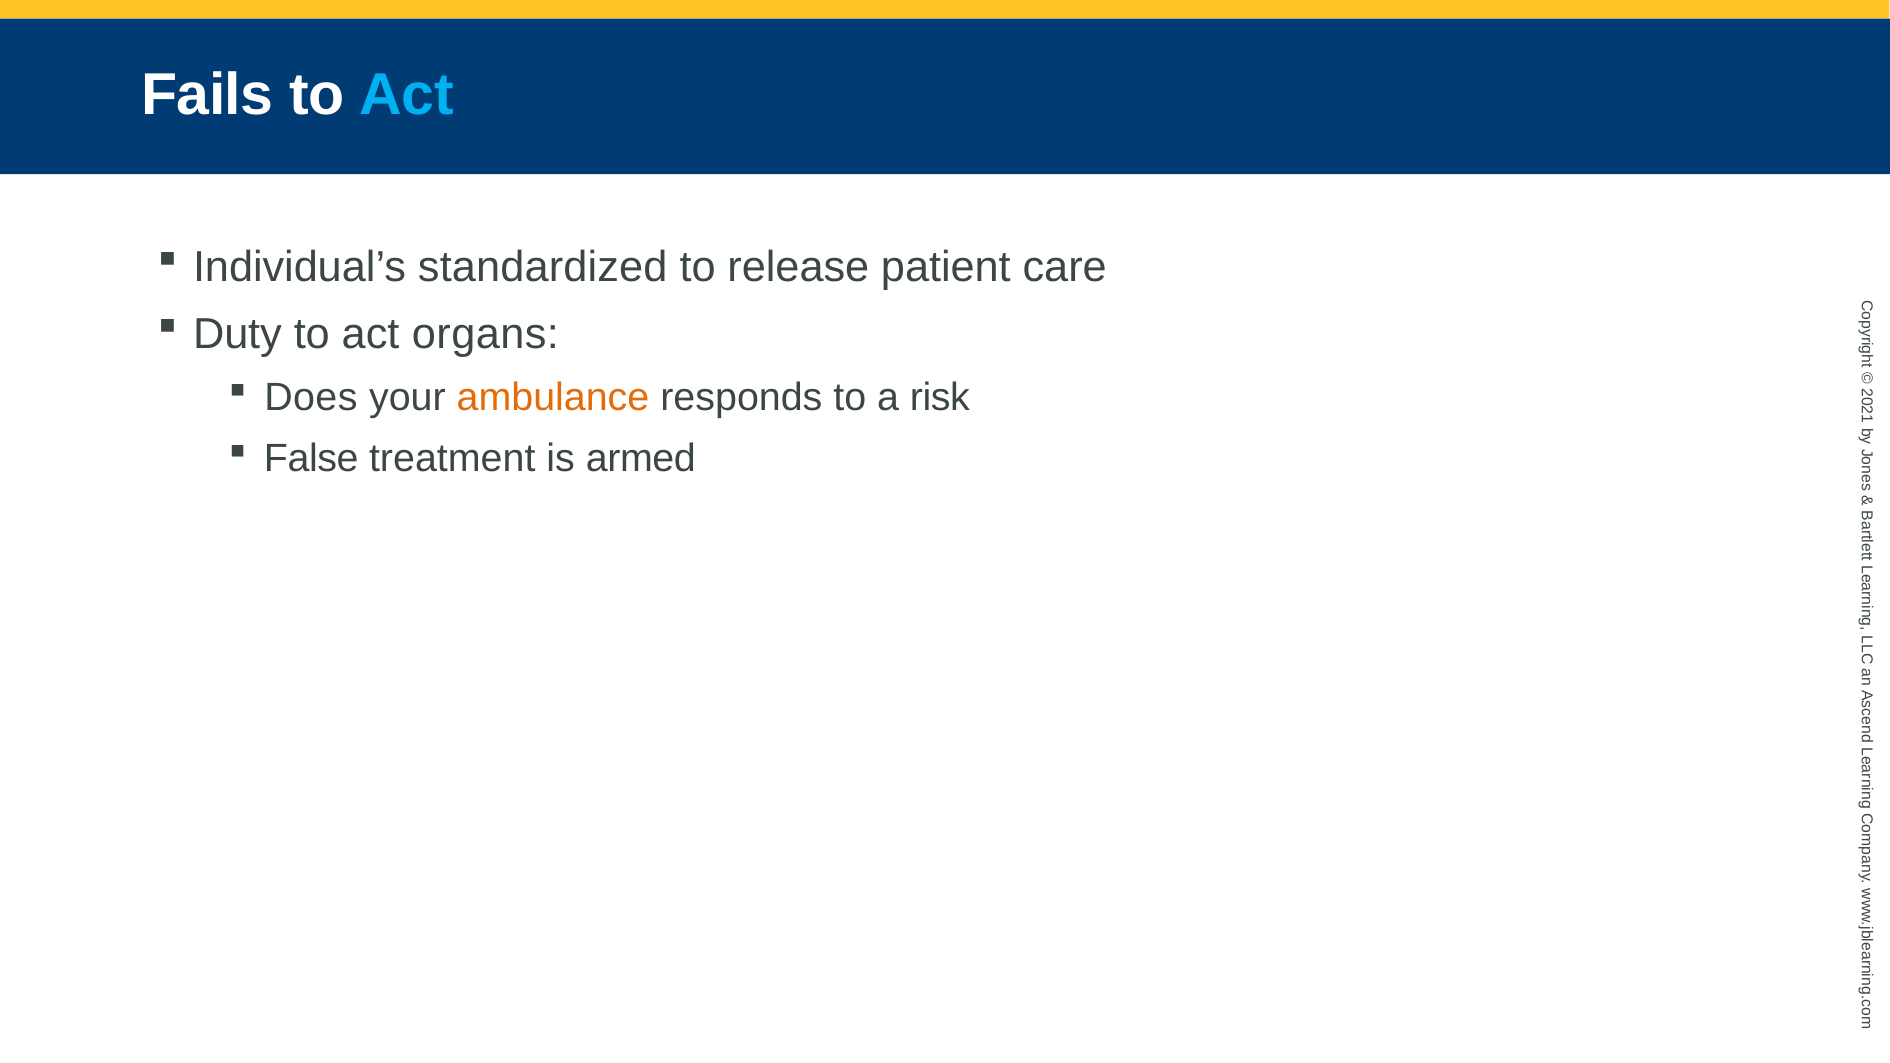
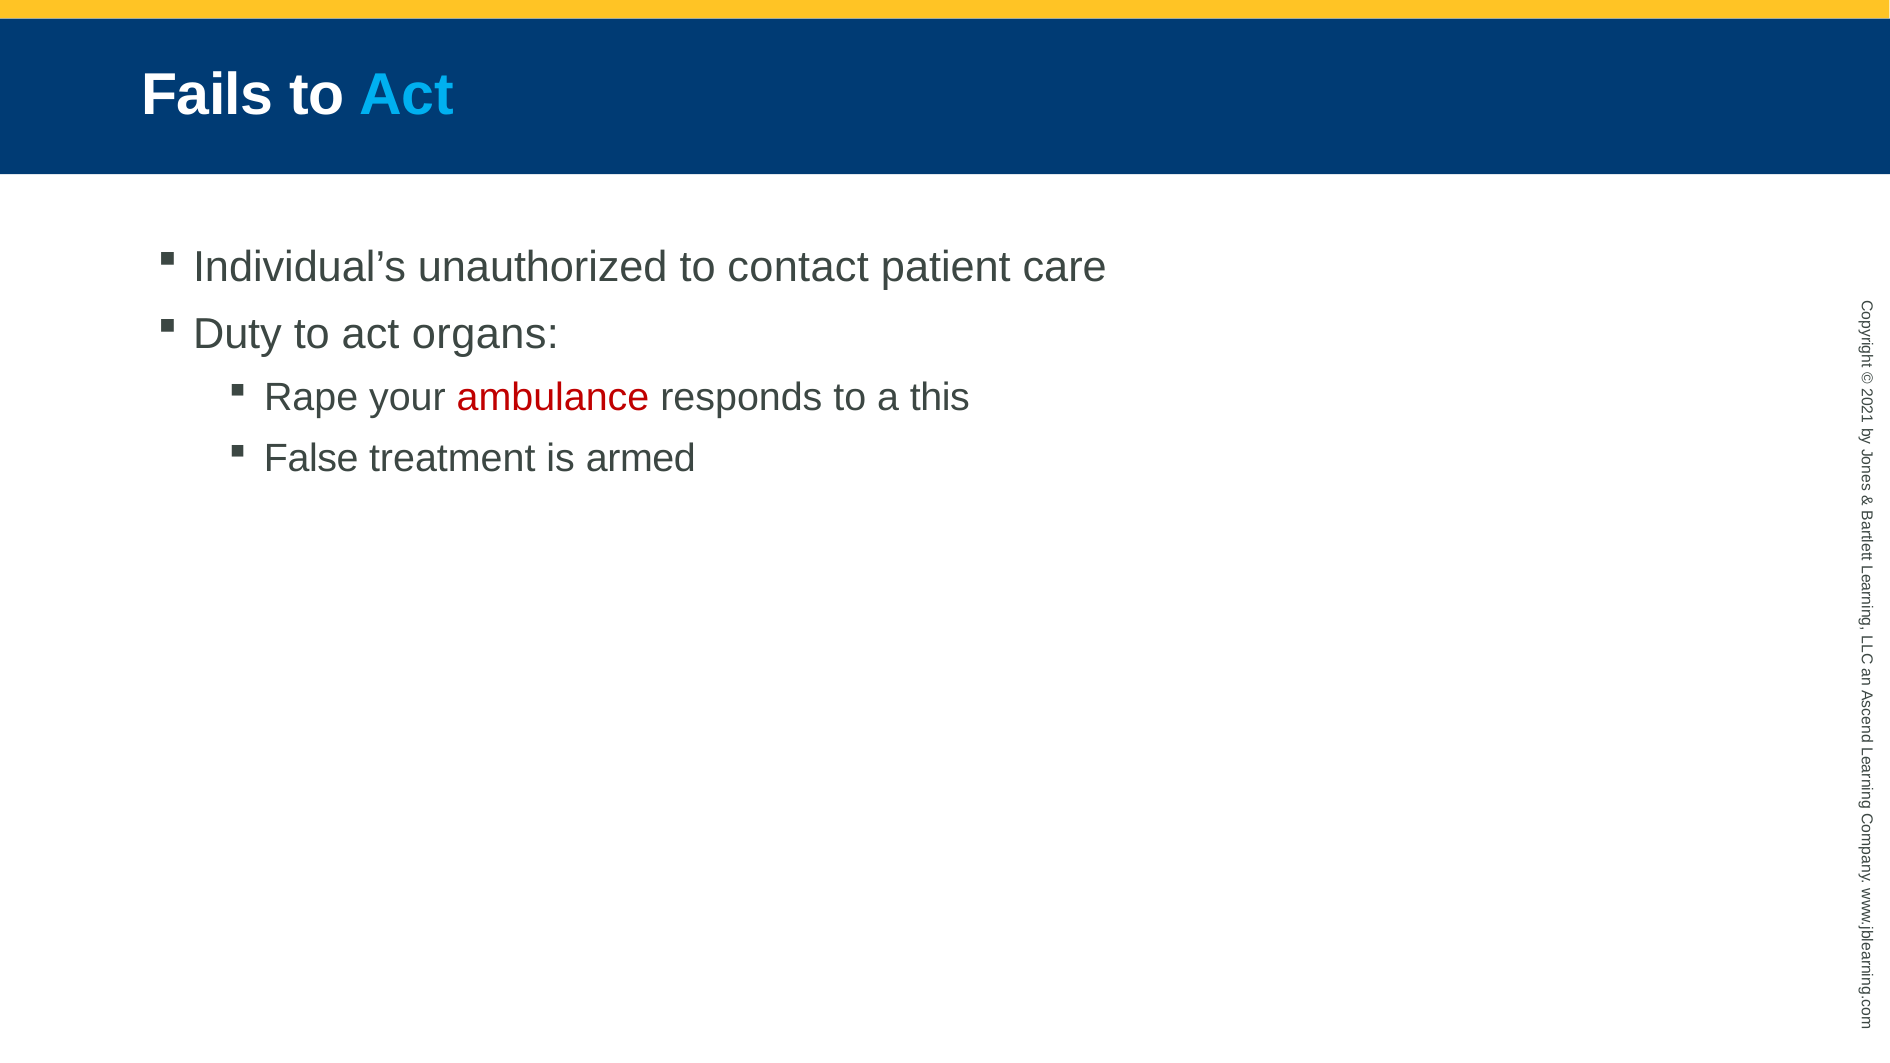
standardized: standardized -> unauthorized
release: release -> contact
Does: Does -> Rape
ambulance colour: orange -> red
risk: risk -> this
